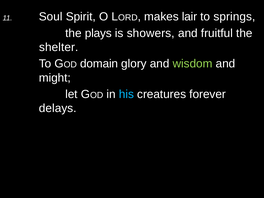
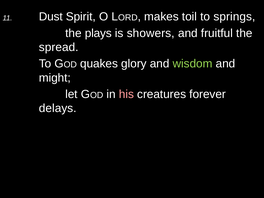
Soul: Soul -> Dust
lair: lair -> toil
shelter: shelter -> spread
domain: domain -> quakes
his colour: light blue -> pink
